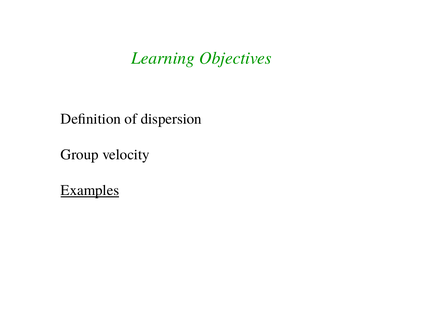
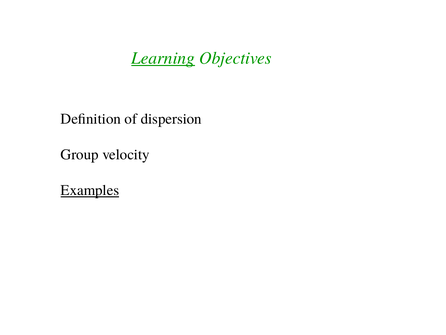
Learning underline: none -> present
